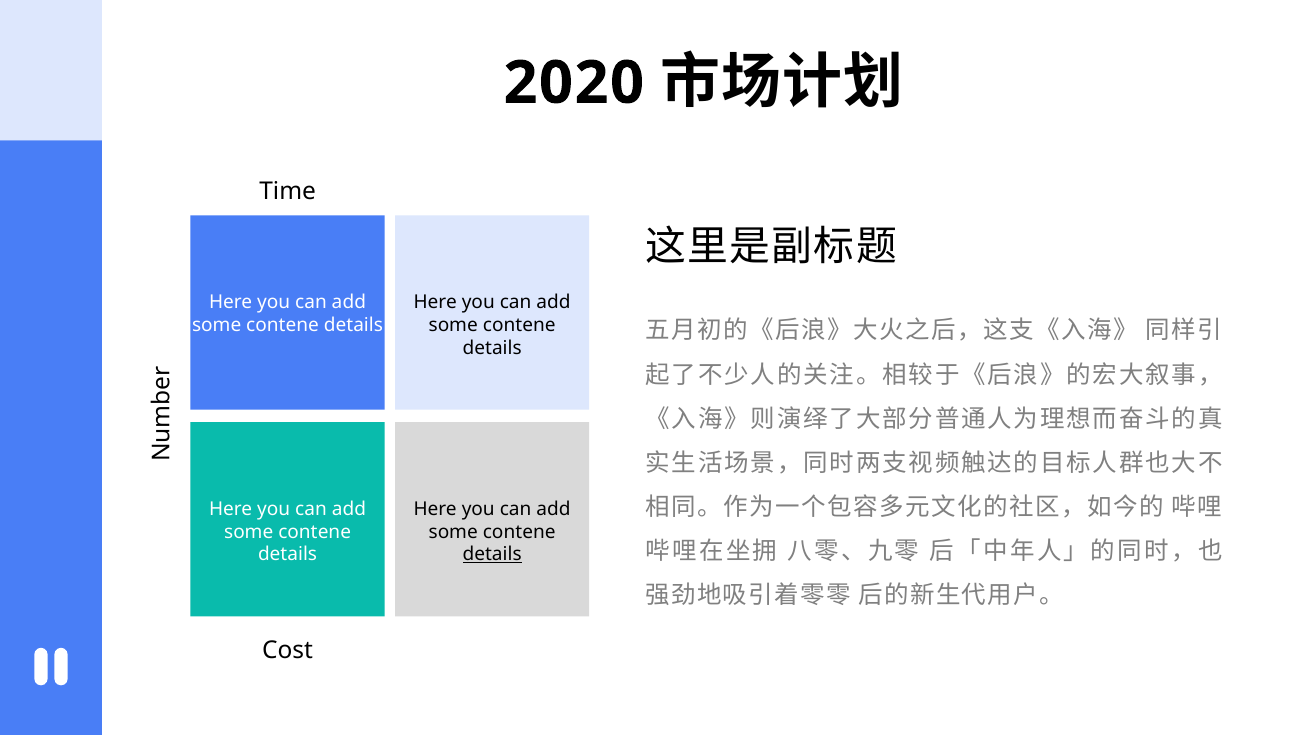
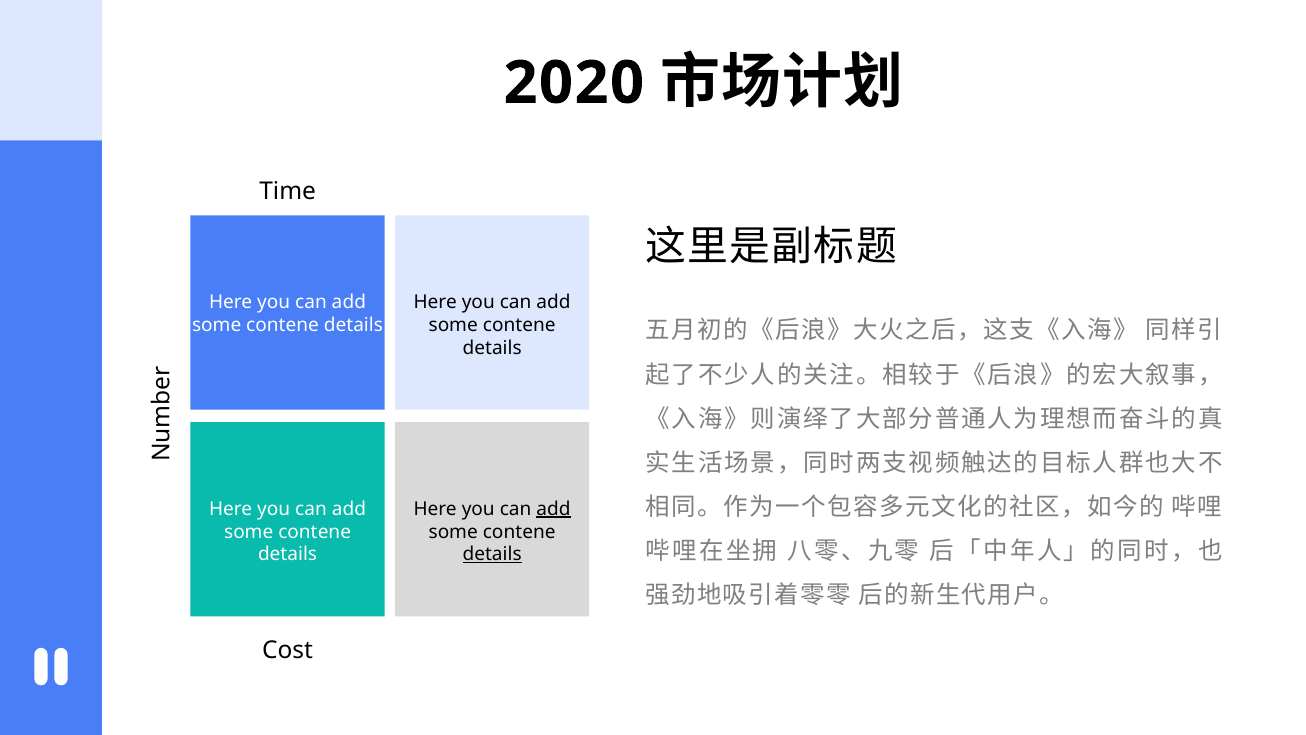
add at (553, 509) underline: none -> present
